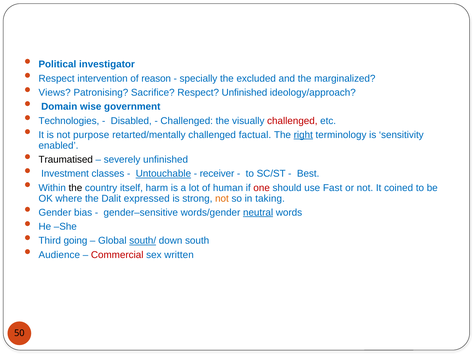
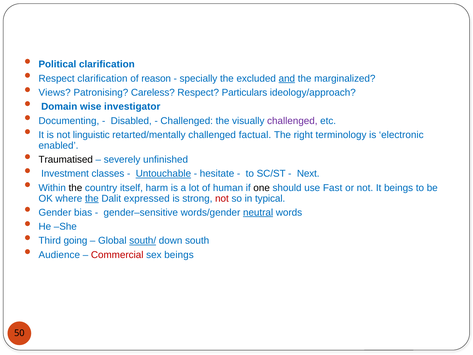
Political investigator: investigator -> clarification
Respect intervention: intervention -> clarification
and underline: none -> present
Sacrifice: Sacrifice -> Careless
Respect Unfinished: Unfinished -> Particulars
government: government -> investigator
Technologies: Technologies -> Documenting
challenged at (292, 121) colour: red -> purple
purpose: purpose -> linguistic
right underline: present -> none
sensitivity: sensitivity -> electronic
receiver: receiver -> hesitate
Best: Best -> Next
one colour: red -> black
It coined: coined -> beings
the at (92, 198) underline: none -> present
not at (222, 198) colour: orange -> red
taking: taking -> typical
sex written: written -> beings
